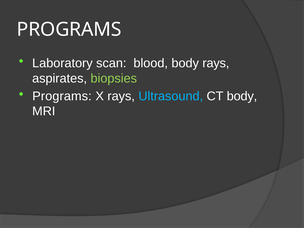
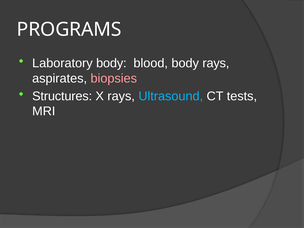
Laboratory scan: scan -> body
biopsies colour: light green -> pink
Programs at (62, 96): Programs -> Structures
CT body: body -> tests
